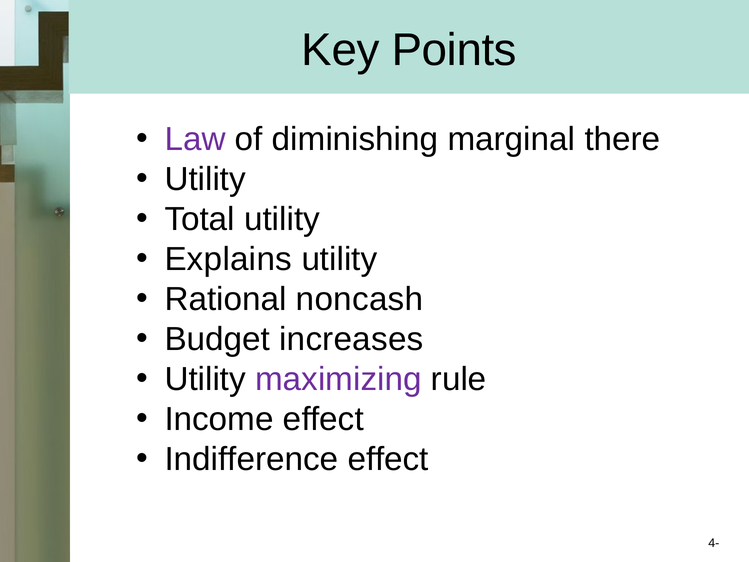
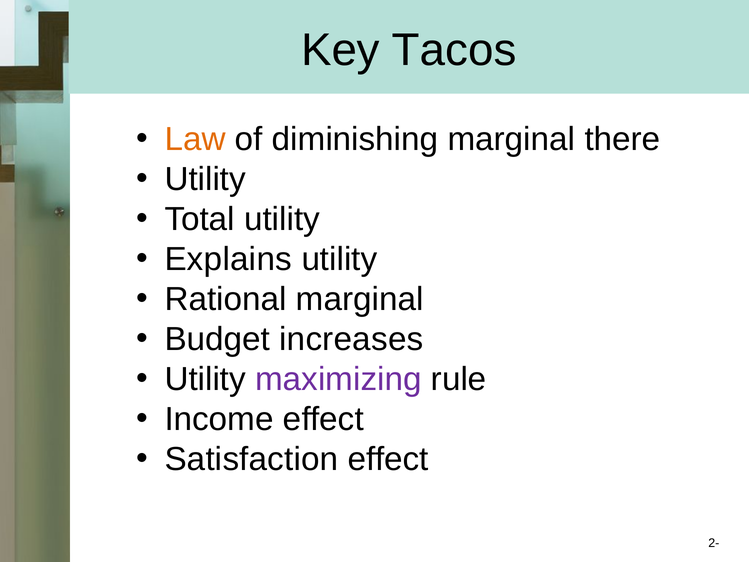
Points: Points -> Tacos
Law colour: purple -> orange
Rational noncash: noncash -> marginal
Indifference: Indifference -> Satisfaction
4-: 4- -> 2-
